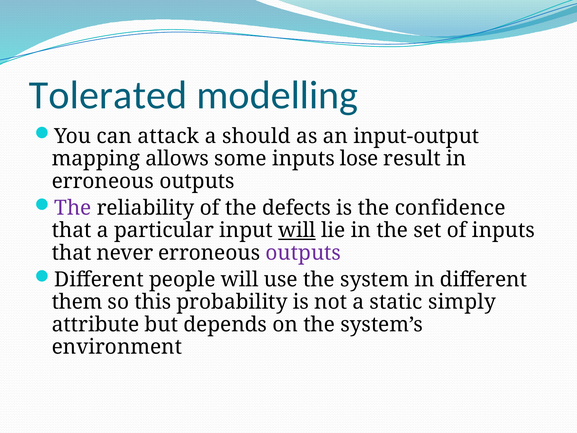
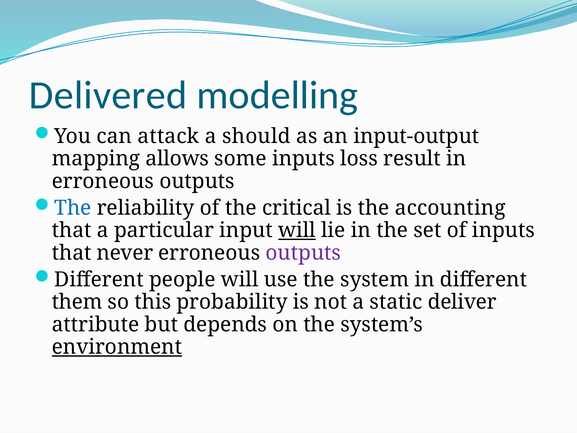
Tolerated: Tolerated -> Delivered
lose: lose -> loss
The at (73, 208) colour: purple -> blue
defects: defects -> critical
confidence: confidence -> accounting
simply: simply -> deliver
environment underline: none -> present
